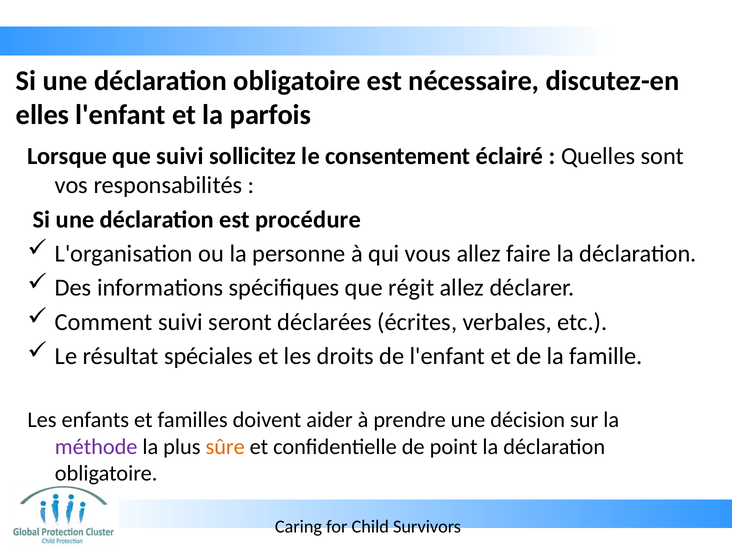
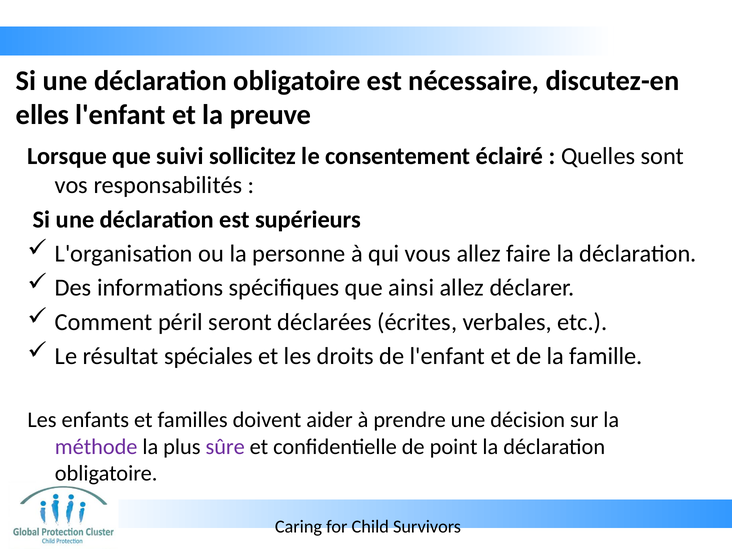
parfois: parfois -> preuve
procédure: procédure -> supérieurs
régit: régit -> ainsi
Comment suivi: suivi -> péril
sûre colour: orange -> purple
